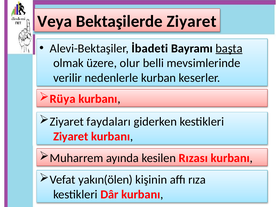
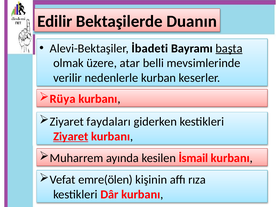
Veya: Veya -> Edilir
Bektaşilerde Ziyaret: Ziyaret -> Duanın
olur: olur -> atar
Ziyaret at (71, 136) underline: none -> present
Rızası: Rızası -> İsmail
yakın(ölen: yakın(ölen -> emre(ölen
